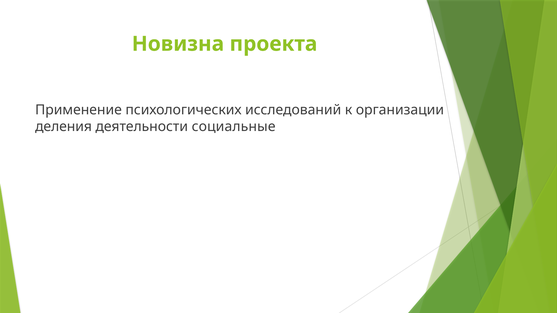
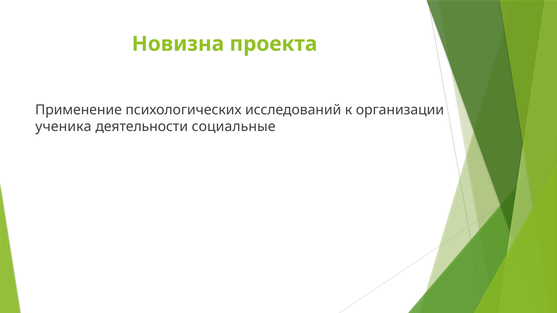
деления: деления -> ученика
